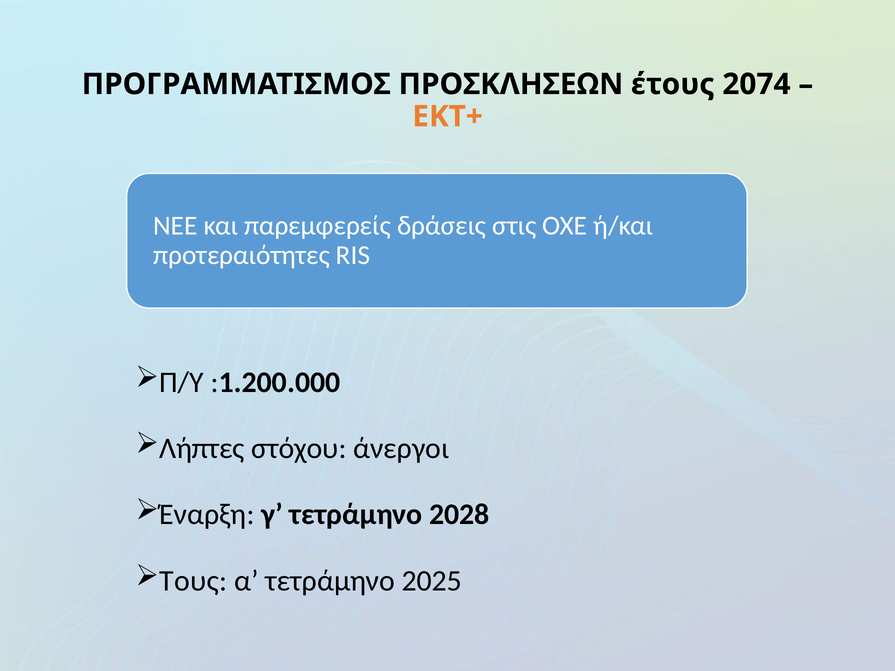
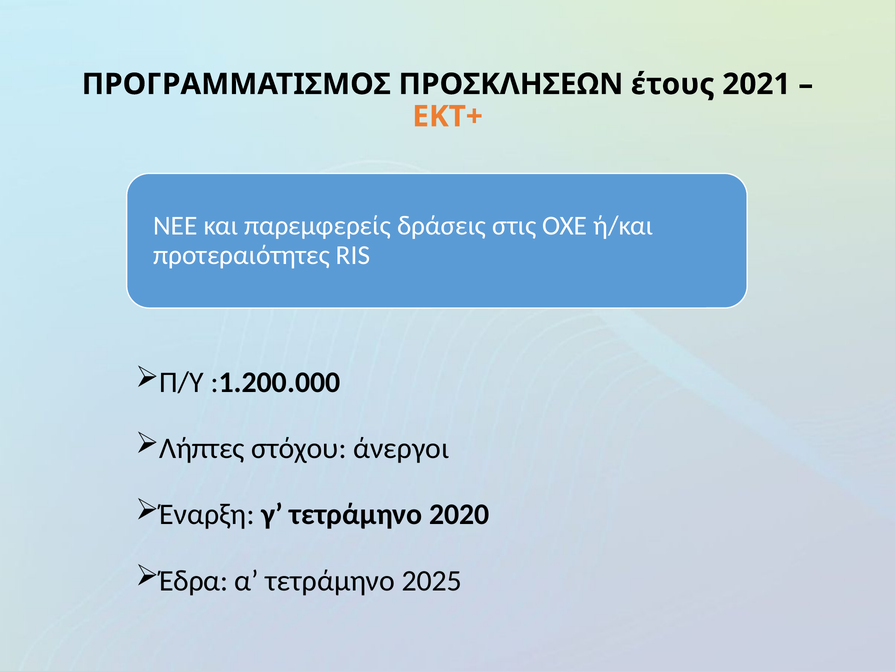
2074: 2074 -> 2021
2028: 2028 -> 2020
Τους: Τους -> Έδρα
